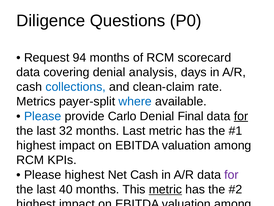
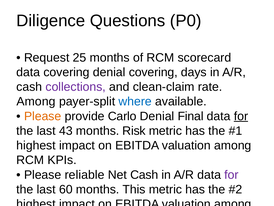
94: 94 -> 25
denial analysis: analysis -> covering
collections colour: blue -> purple
Metrics at (36, 101): Metrics -> Among
Please at (43, 116) colour: blue -> orange
32: 32 -> 43
months Last: Last -> Risk
Please highest: highest -> reliable
40: 40 -> 60
metric at (165, 189) underline: present -> none
